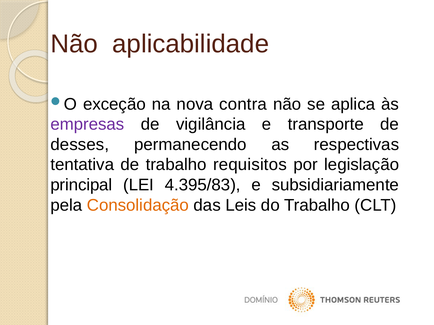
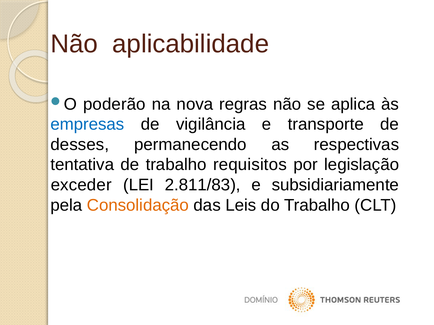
exceção: exceção -> poderão
contra: contra -> regras
empresas colour: purple -> blue
principal: principal -> exceder
4.395/83: 4.395/83 -> 2.811/83
